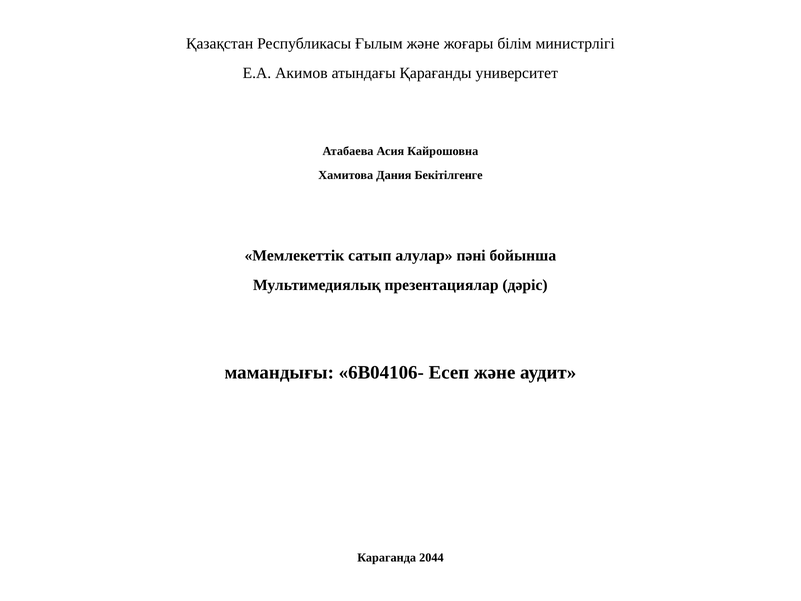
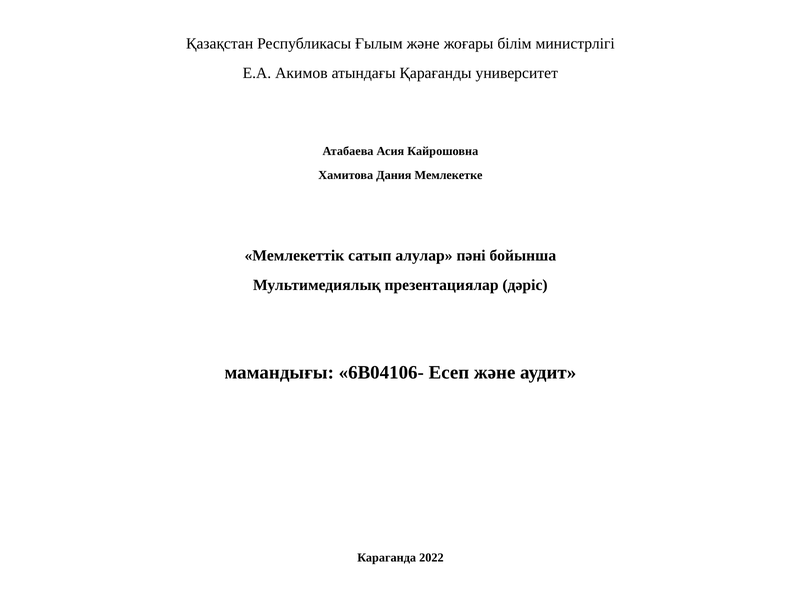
Бекітілгенге: Бекітілгенге -> Мемлекетке
2044: 2044 -> 2022
